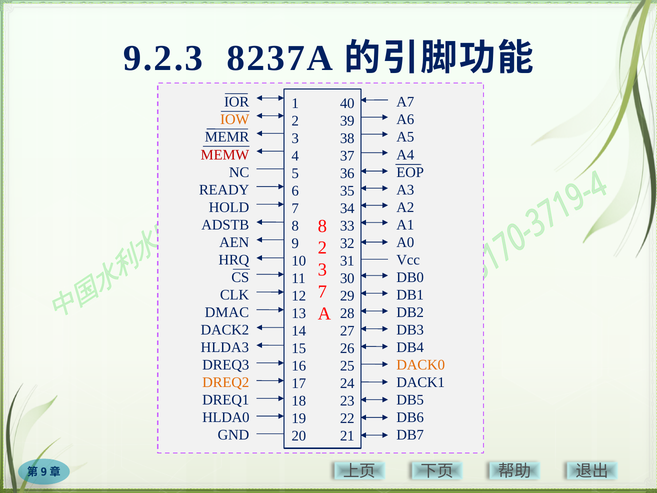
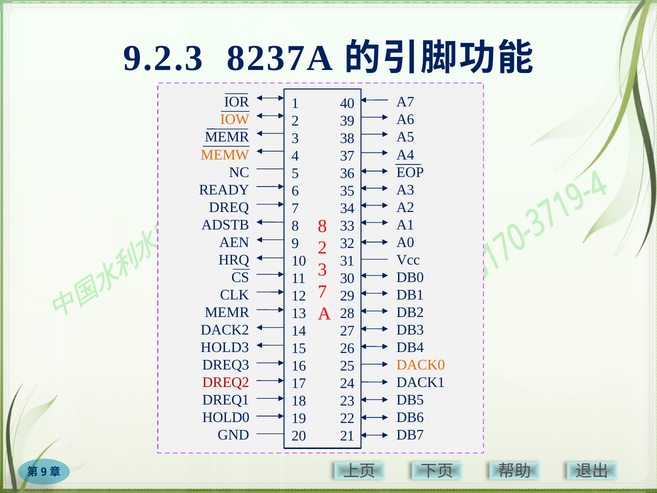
MEMW colour: red -> orange
HOLD: HOLD -> DREQ
DMAC at (227, 312): DMAC -> MEMR
HLDA3: HLDA3 -> HOLD3
DREQ2 colour: orange -> red
HLDA0: HLDA0 -> HOLD0
